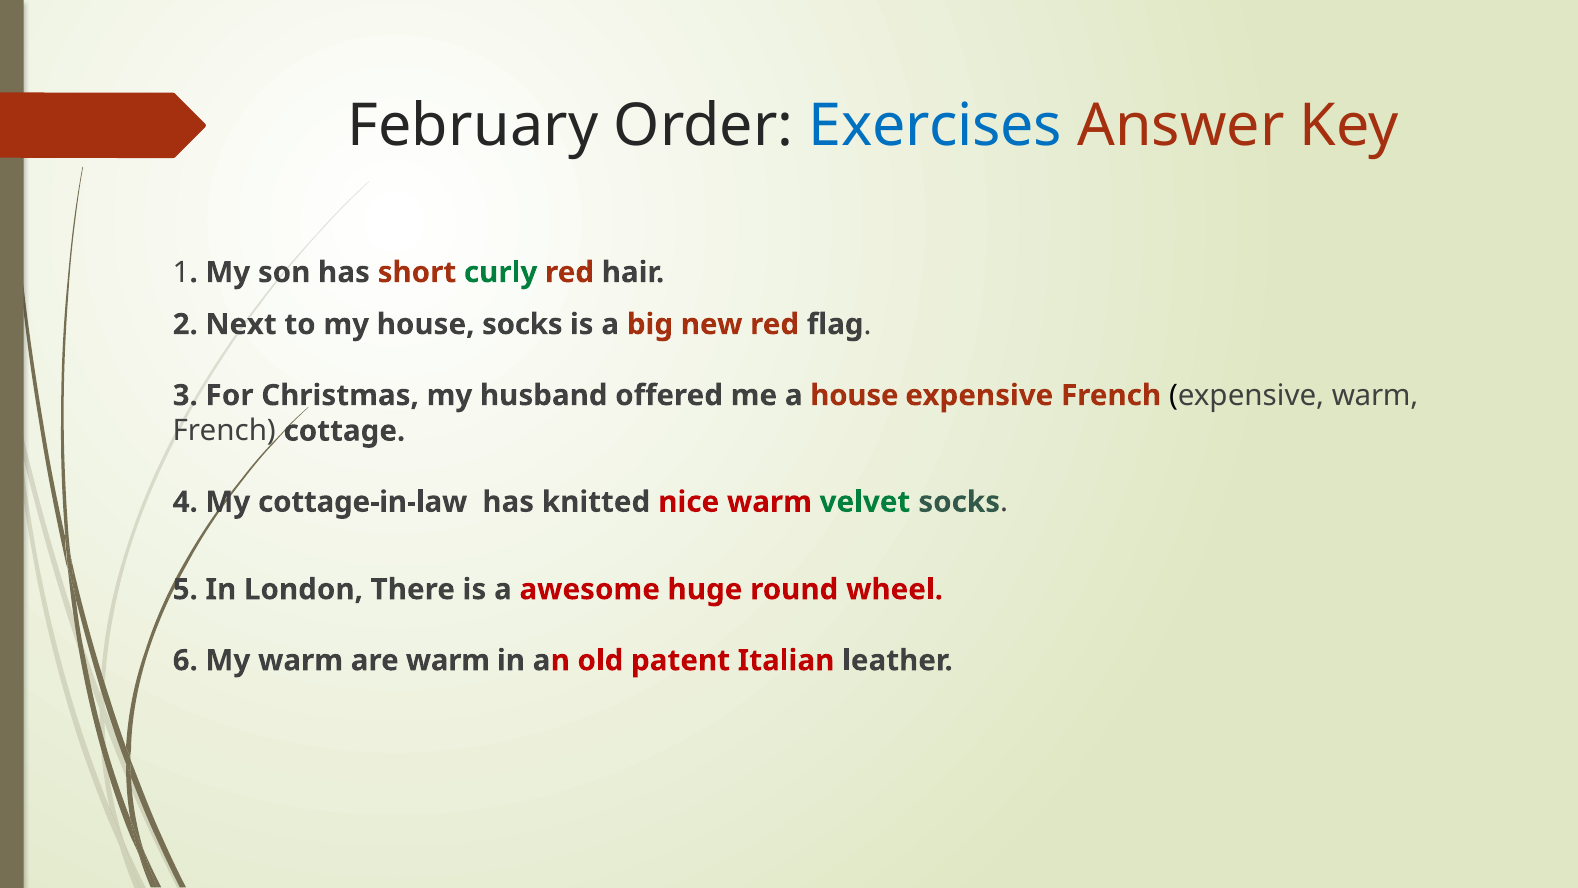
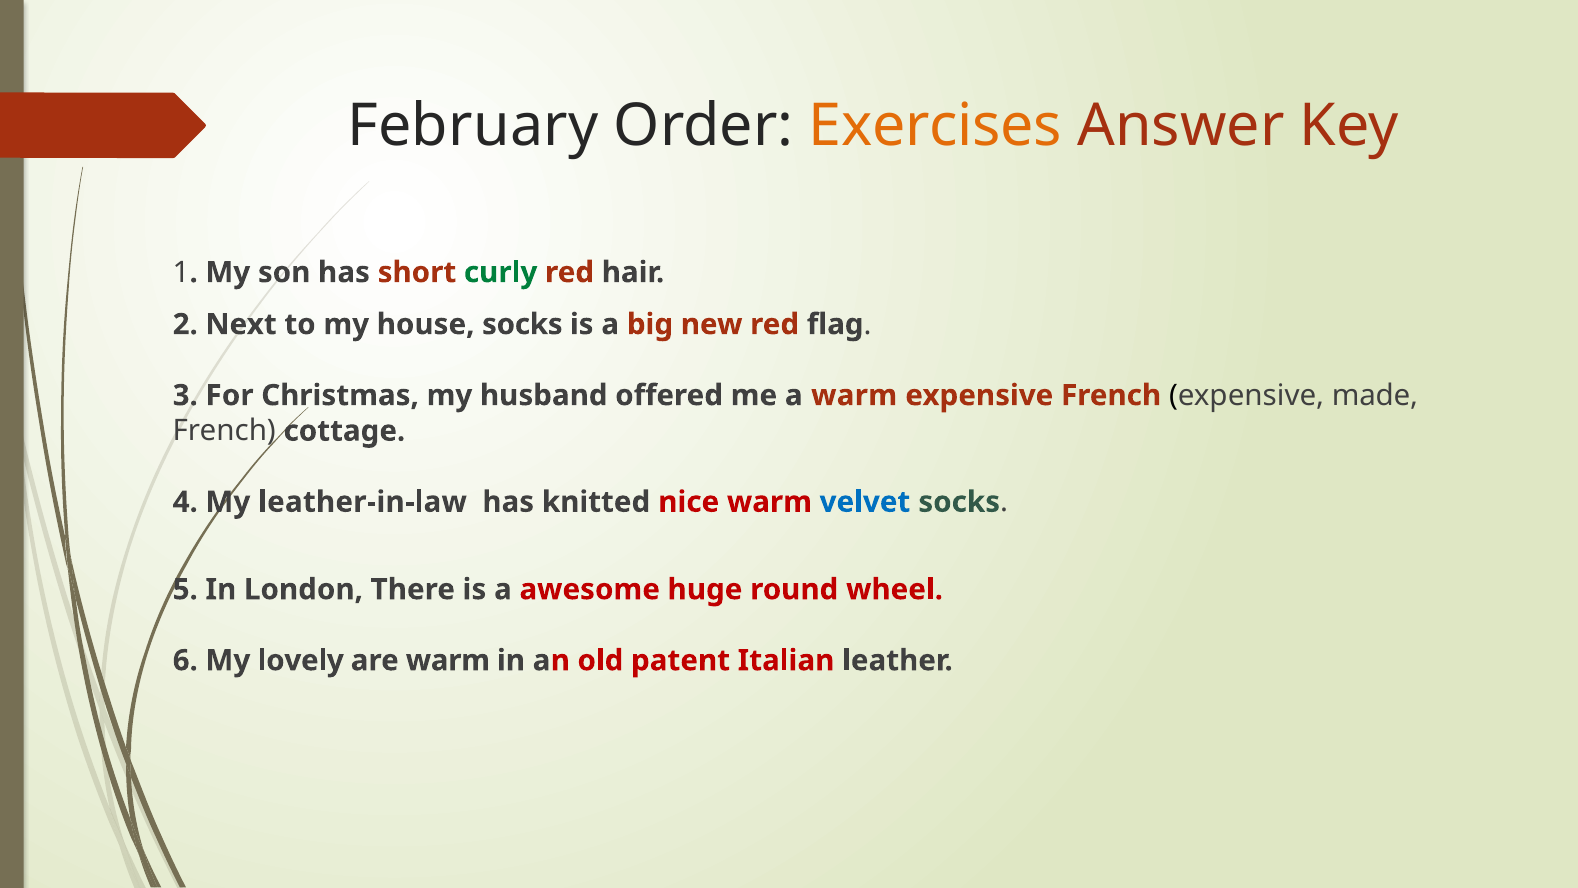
Exercises colour: blue -> orange
a house: house -> warm
expensive warm: warm -> made
cottage-in-law: cottage-in-law -> leather-in-law
velvet colour: green -> blue
My warm: warm -> lovely
